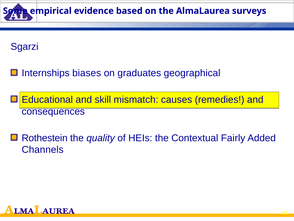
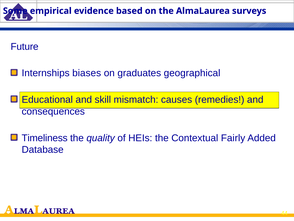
Sgarzi: Sgarzi -> Future
Rothestein: Rothestein -> Timeliness
Channels: Channels -> Database
